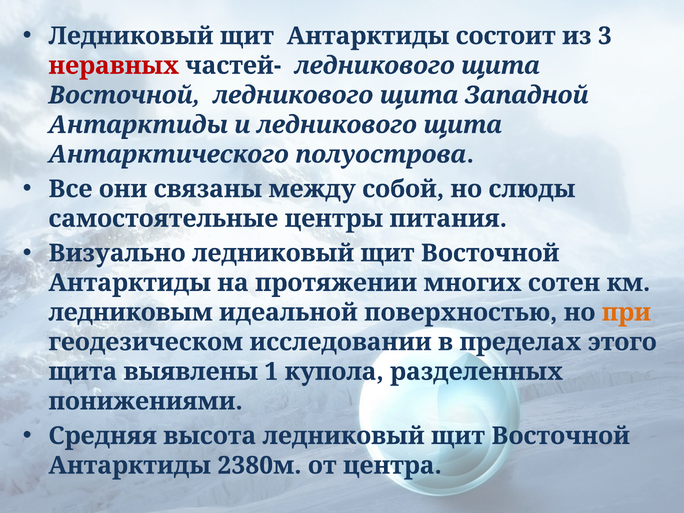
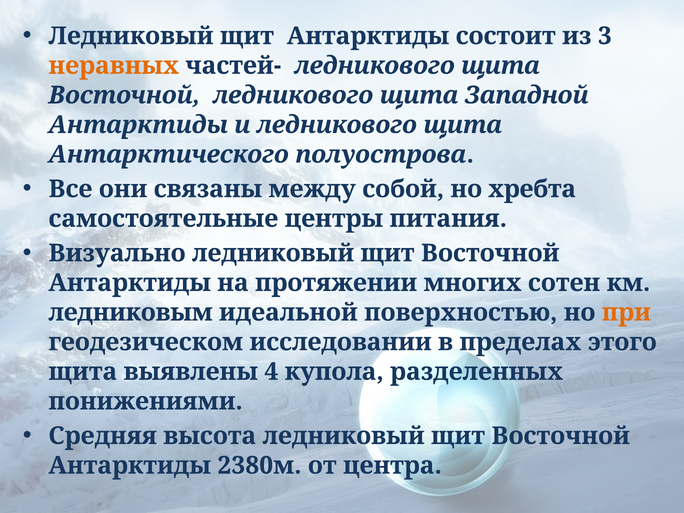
неравных colour: red -> orange
слюды: слюды -> хребта
1: 1 -> 4
